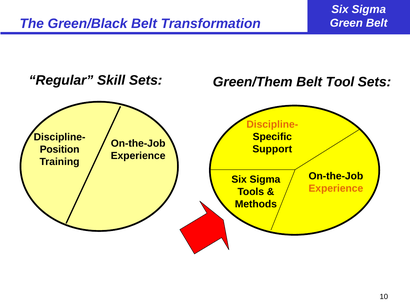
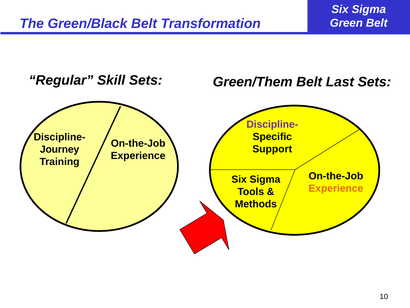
Tool: Tool -> Last
Discipline- at (272, 124) colour: orange -> purple
Position: Position -> Journey
